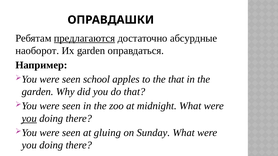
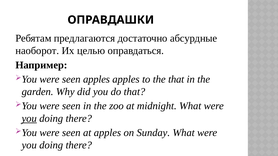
предлагаются underline: present -> none
Их garden: garden -> целью
seen school: school -> apples
at gluing: gluing -> apples
